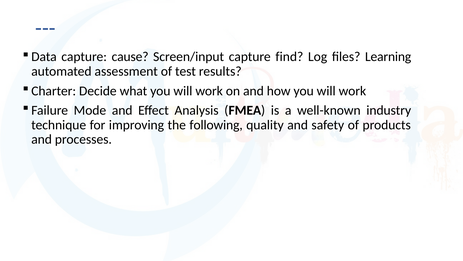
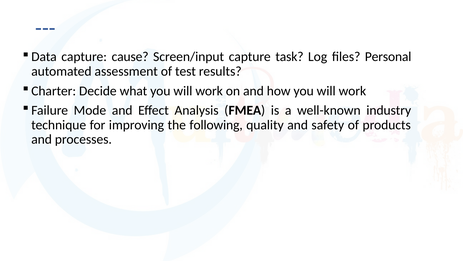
find: find -> task
Learning: Learning -> Personal
